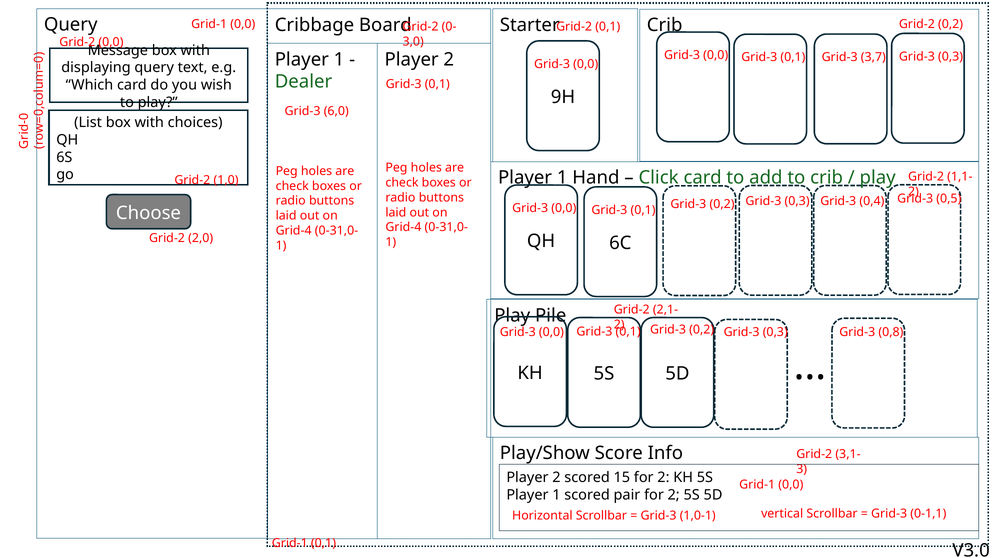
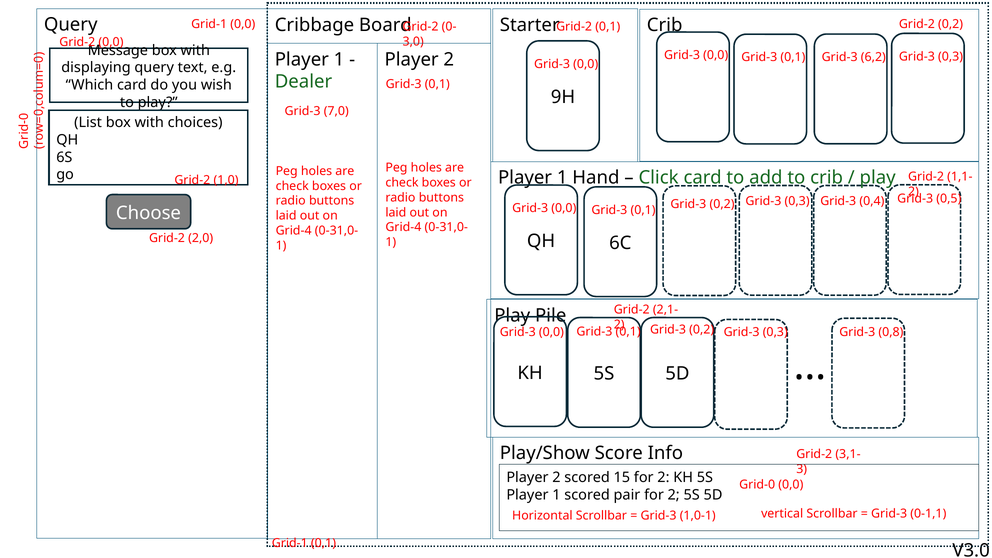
3,7: 3,7 -> 6,2
6,0: 6,0 -> 7,0
Grid-1 at (757, 485): Grid-1 -> Grid-0
